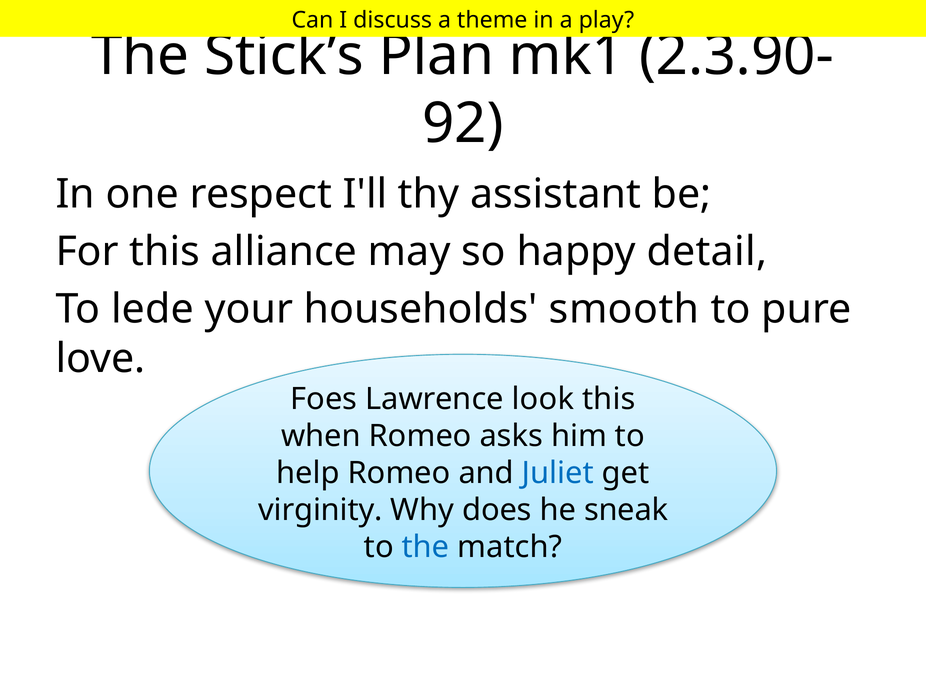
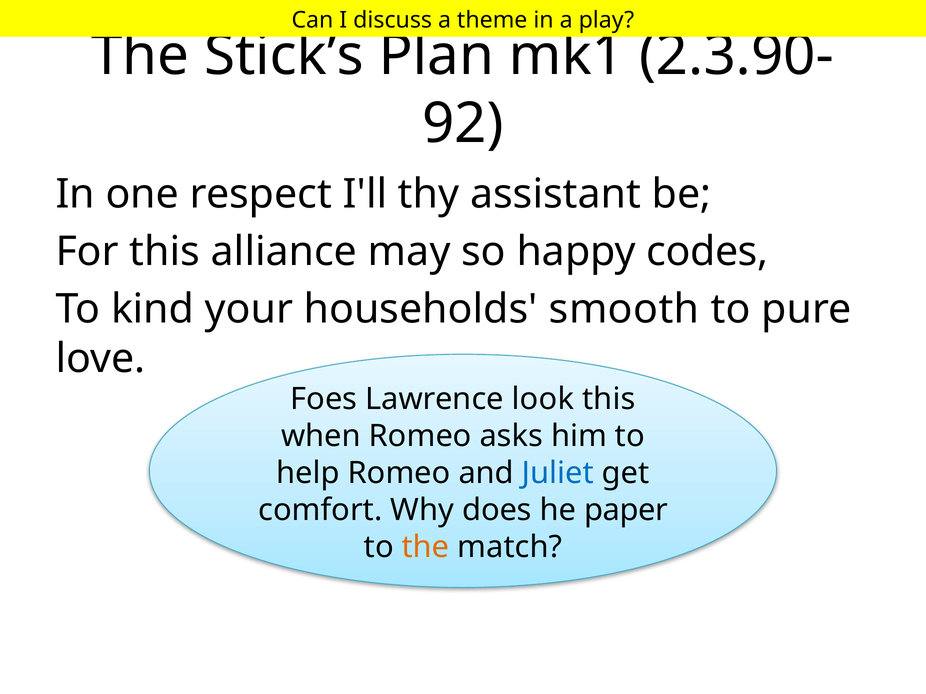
detail: detail -> codes
lede: lede -> kind
virginity: virginity -> comfort
sneak: sneak -> paper
the at (426, 547) colour: blue -> orange
